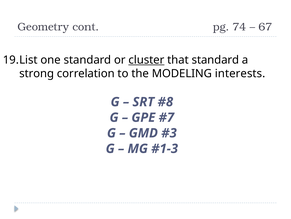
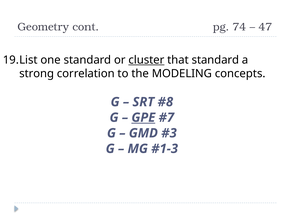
67: 67 -> 47
interests: interests -> concepts
GPE underline: none -> present
